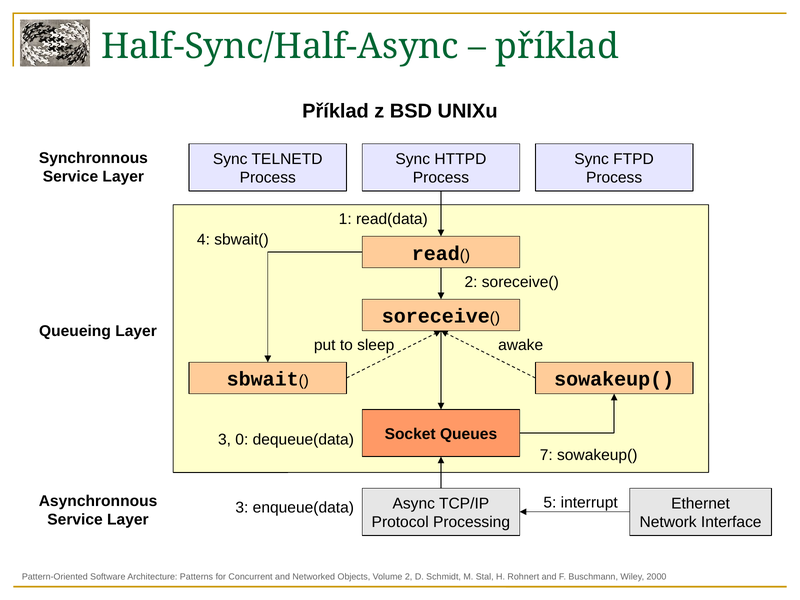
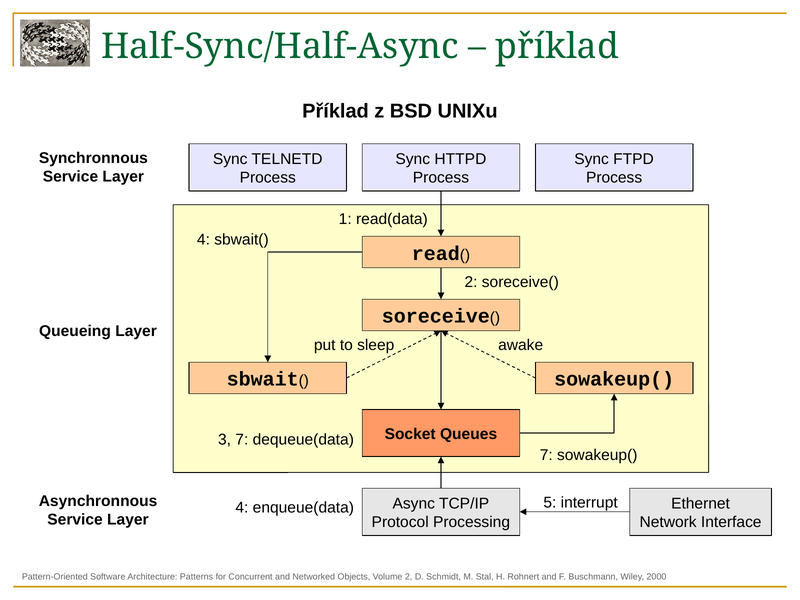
3 0: 0 -> 7
3 at (242, 508): 3 -> 4
